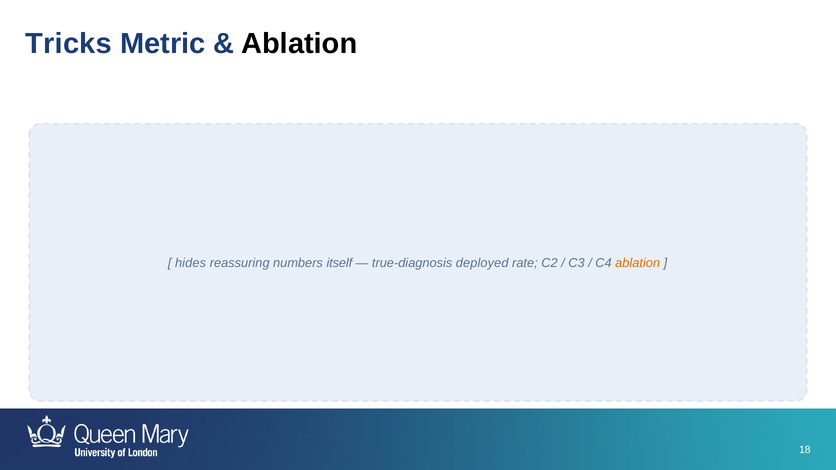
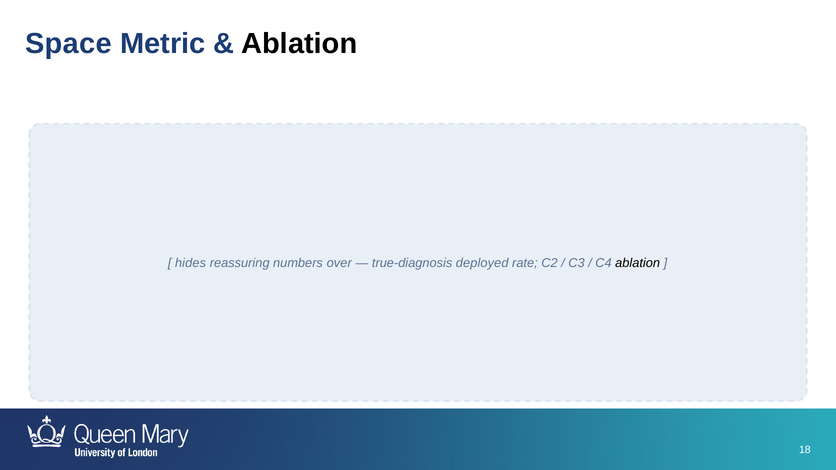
Tricks: Tricks -> Space
itself: itself -> over
ablation at (638, 263) colour: orange -> black
